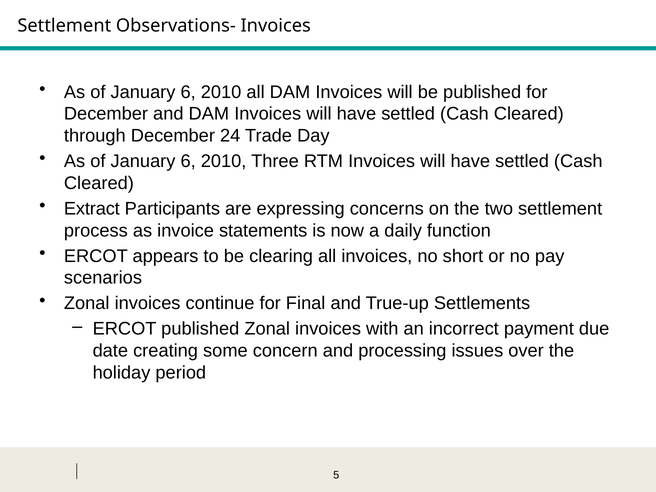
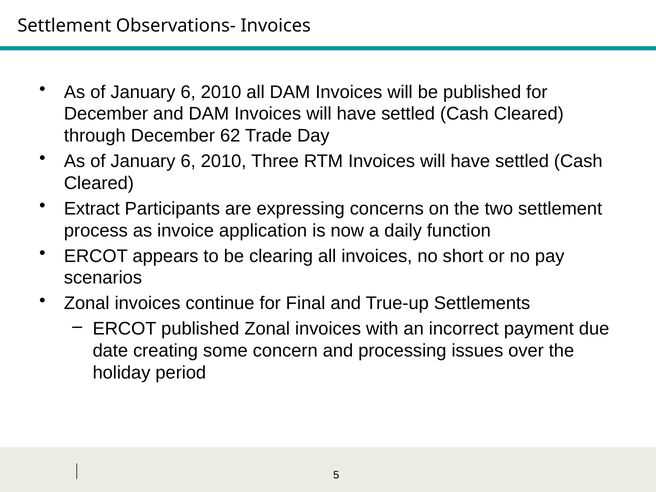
24: 24 -> 62
statements: statements -> application
